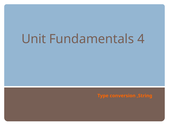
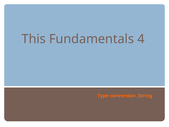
Unit: Unit -> This
